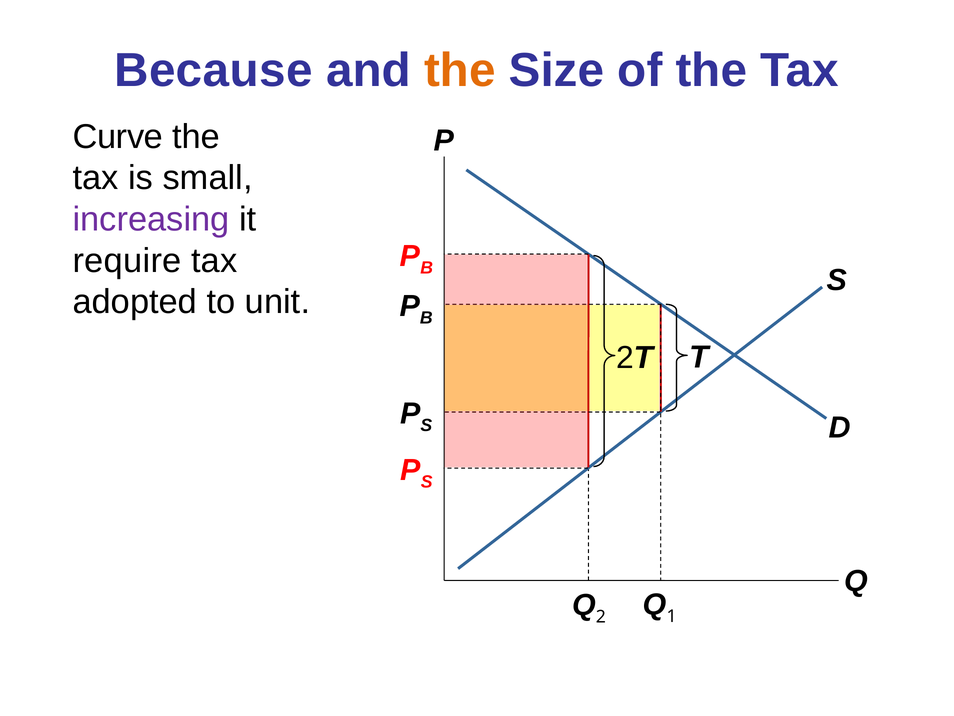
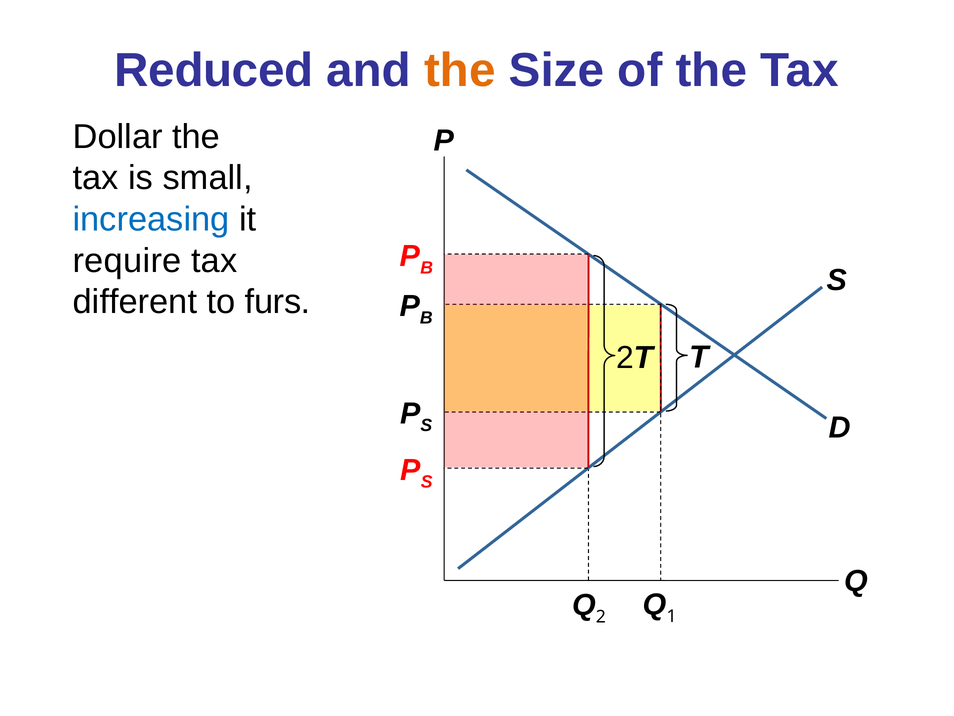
Because: Because -> Reduced
Curve: Curve -> Dollar
increasing colour: purple -> blue
adopted: adopted -> different
unit: unit -> furs
